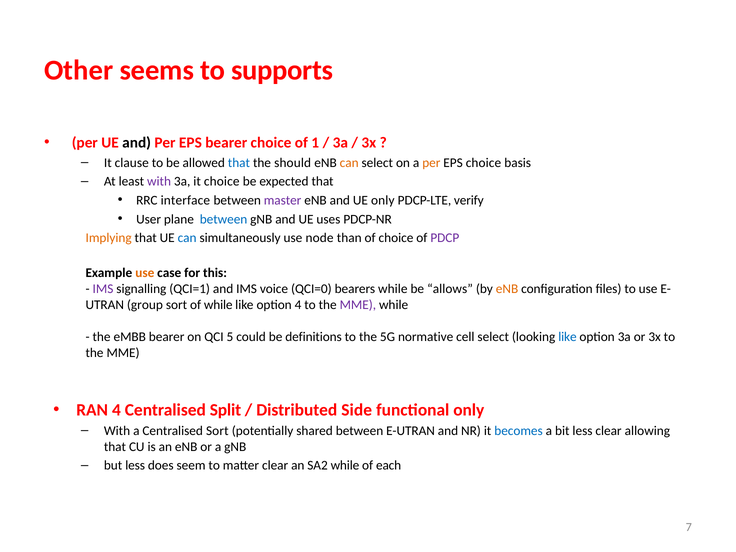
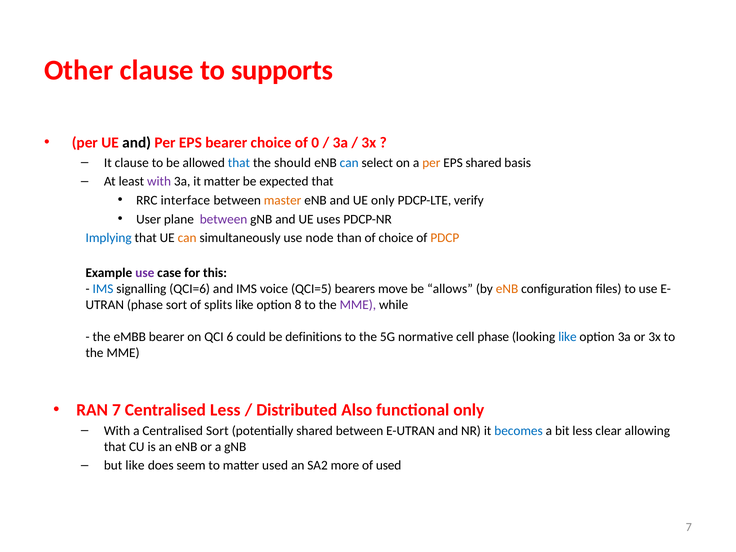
Other seems: seems -> clause
1: 1 -> 0
can at (349, 163) colour: orange -> blue
EPS choice: choice -> shared
it choice: choice -> matter
master colour: purple -> orange
between at (224, 219) colour: blue -> purple
Implying colour: orange -> blue
can at (187, 238) colour: blue -> orange
PDCP colour: purple -> orange
use at (145, 273) colour: orange -> purple
IMS at (103, 289) colour: purple -> blue
QCI=1: QCI=1 -> QCI=6
QCI=0: QCI=0 -> QCI=5
bearers while: while -> move
group at (145, 305): group -> phase
of while: while -> splits
option 4: 4 -> 8
5: 5 -> 6
cell select: select -> phase
RAN 4: 4 -> 7
Centralised Split: Split -> Less
Side: Side -> Also
but less: less -> like
matter clear: clear -> used
SA2 while: while -> more
of each: each -> used
